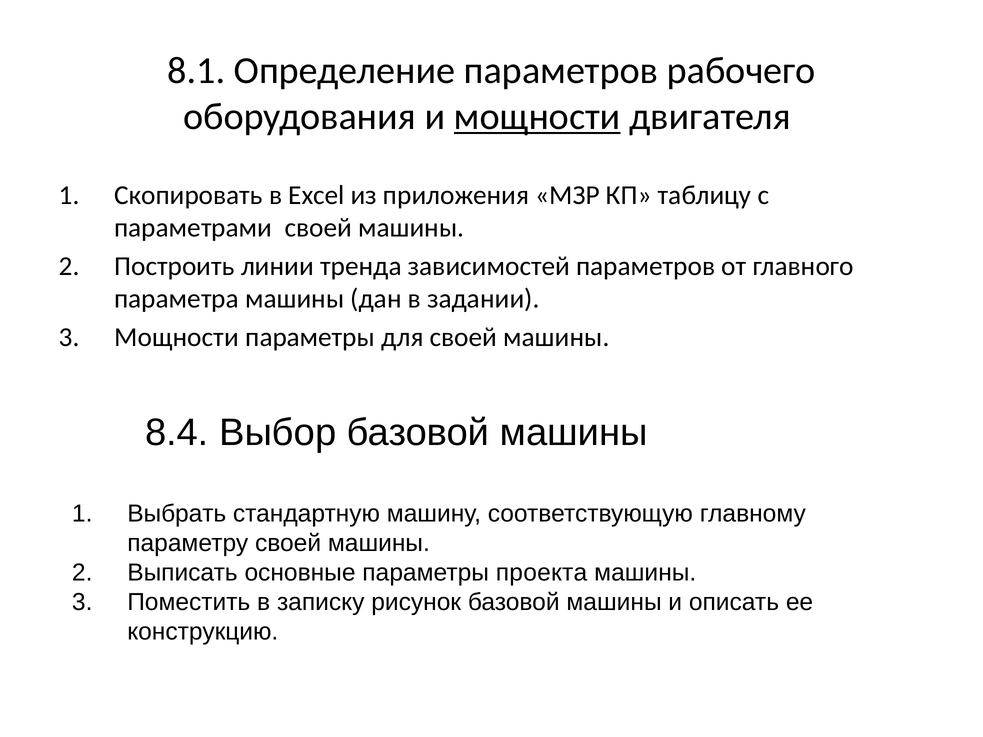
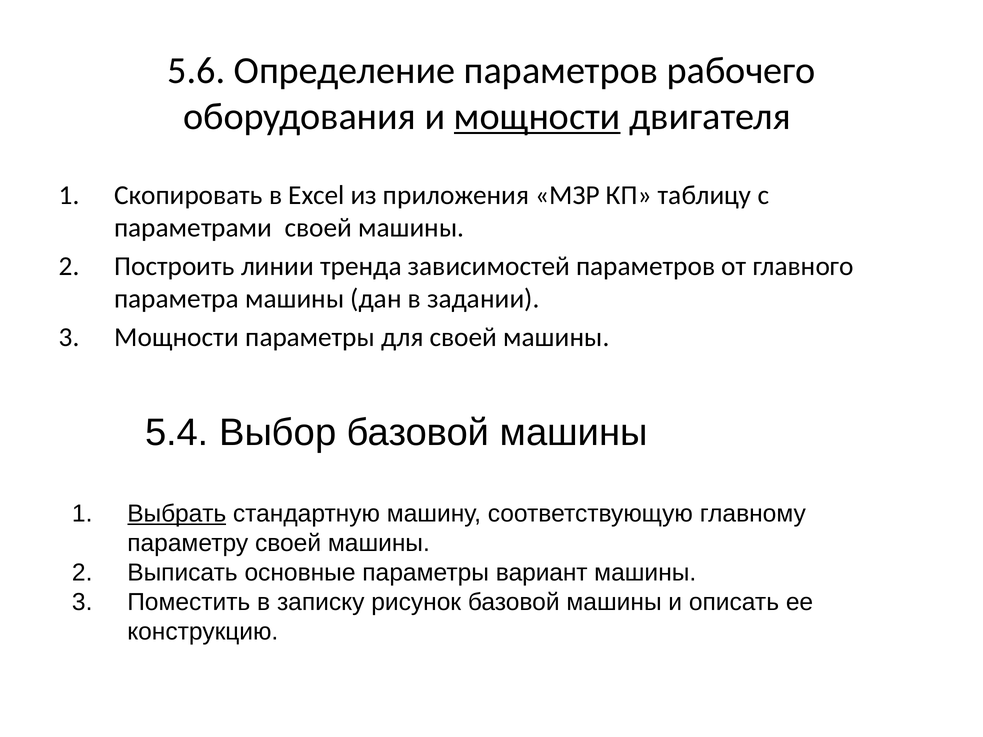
8.1: 8.1 -> 5.6
8.4: 8.4 -> 5.4
Выбрать underline: none -> present
проекта: проекта -> вариант
